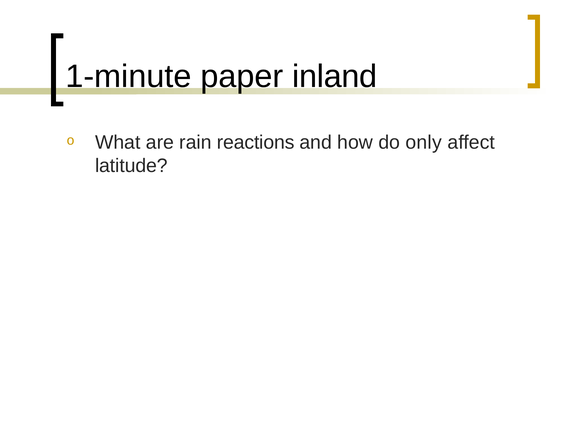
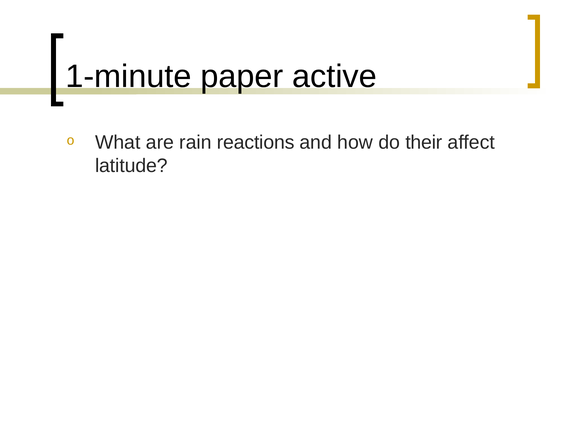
inland: inland -> active
only: only -> their
